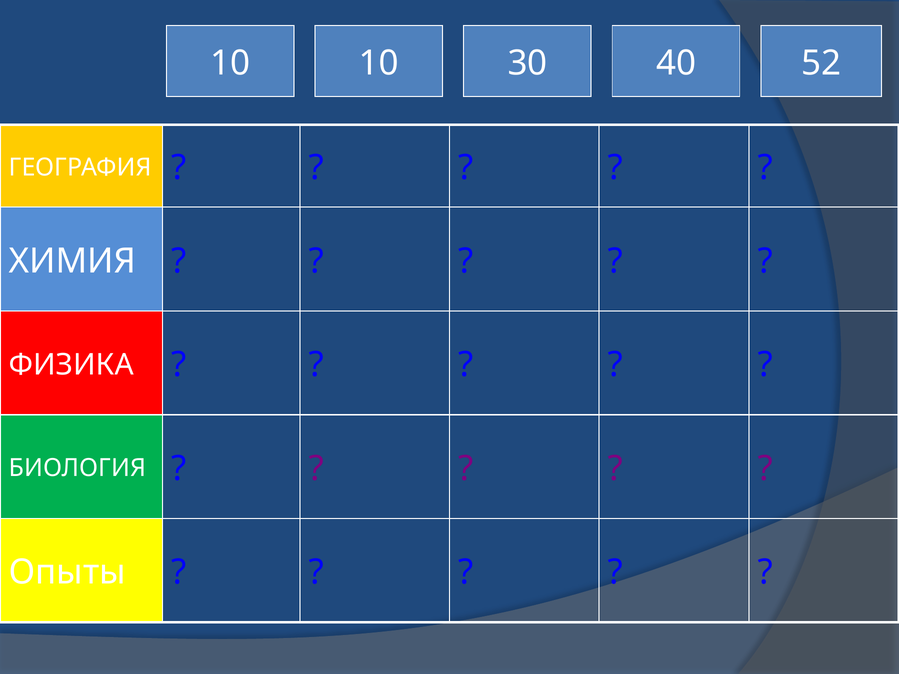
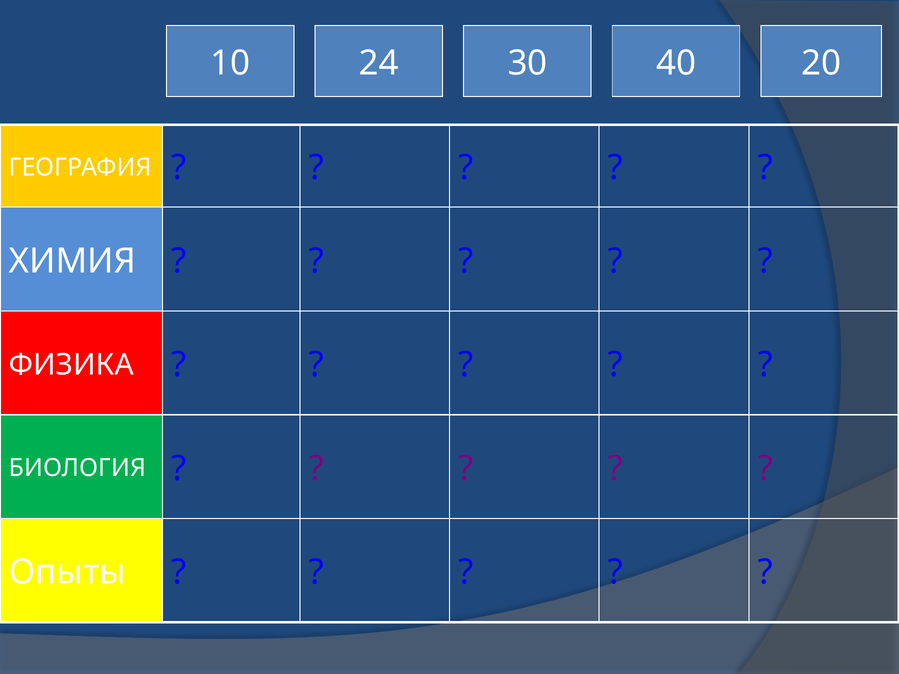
10 10: 10 -> 24
52: 52 -> 20
